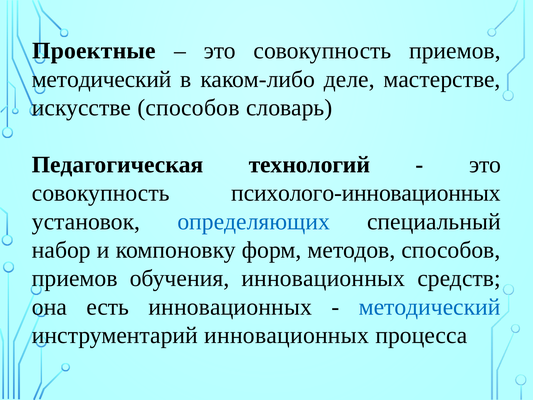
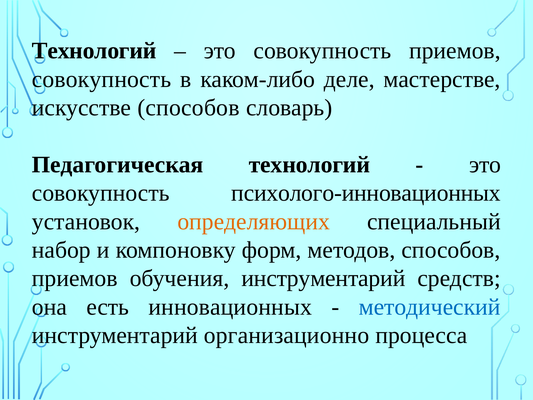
Проектные at (94, 51): Проектные -> Технологий
методический at (102, 79): методический -> совокупность
определяющих colour: blue -> orange
обучения инновационных: инновационных -> инструментарий
инструментарий инновационных: инновационных -> организационно
